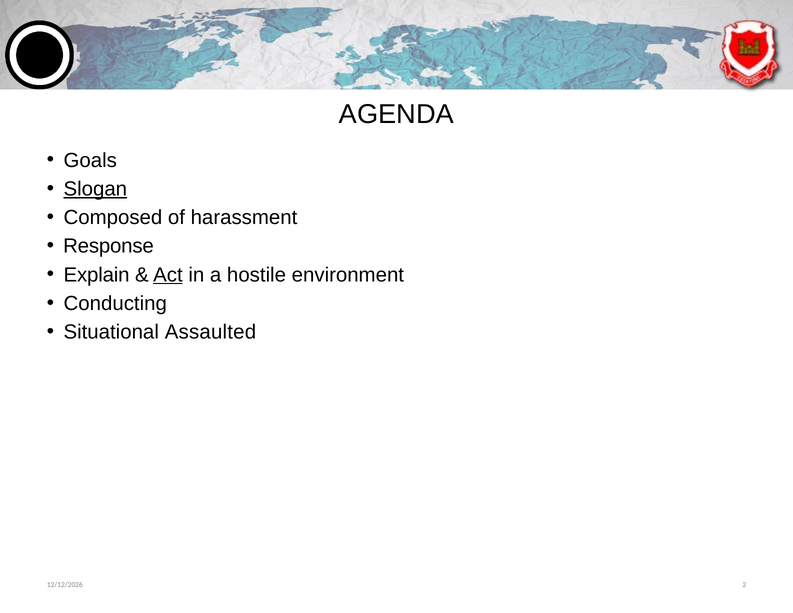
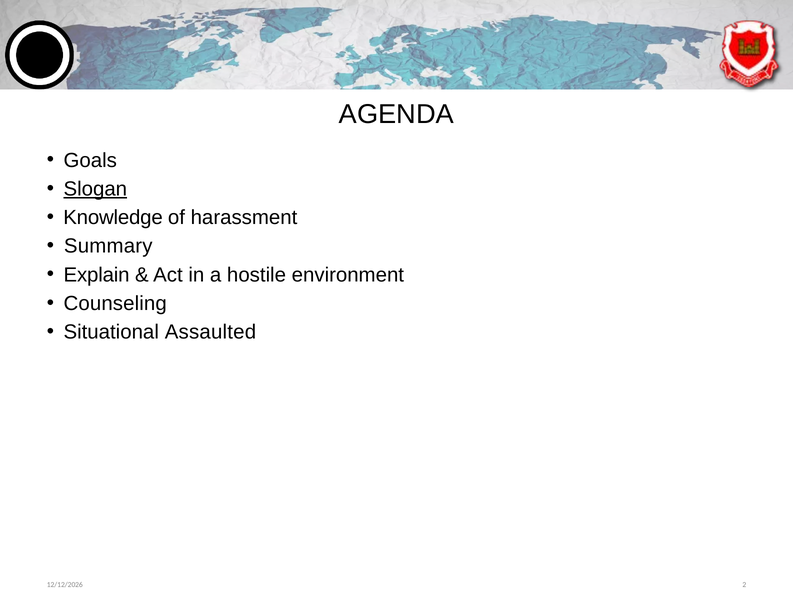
Composed: Composed -> Knowledge
Response: Response -> Summary
Act underline: present -> none
Conducting: Conducting -> Counseling
